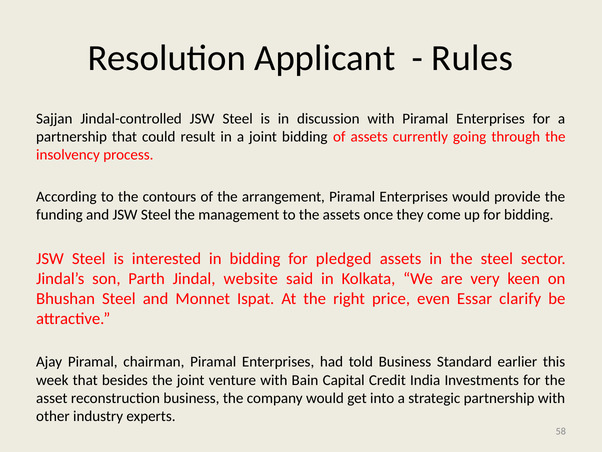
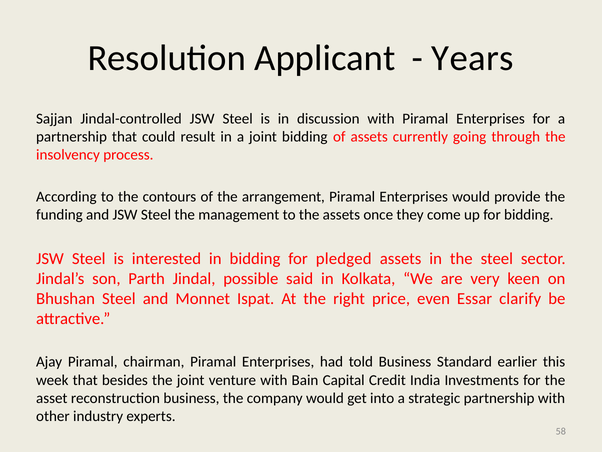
Rules: Rules -> Years
website: website -> possible
